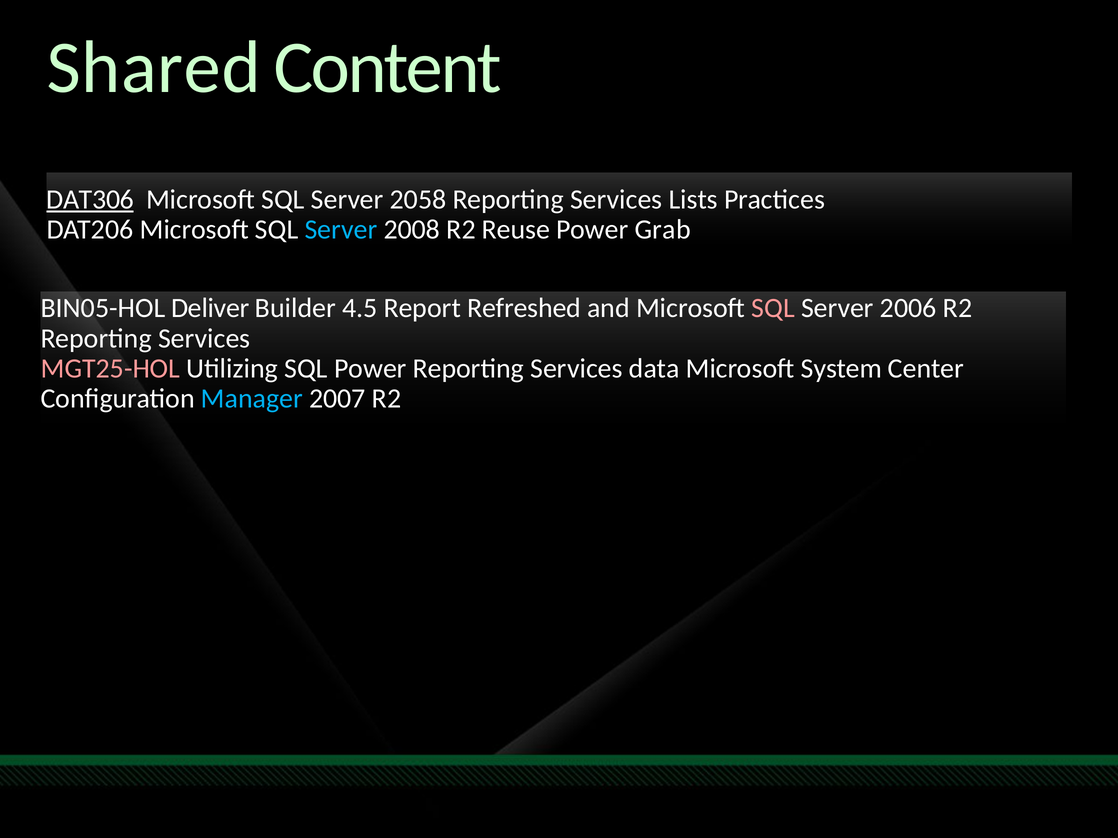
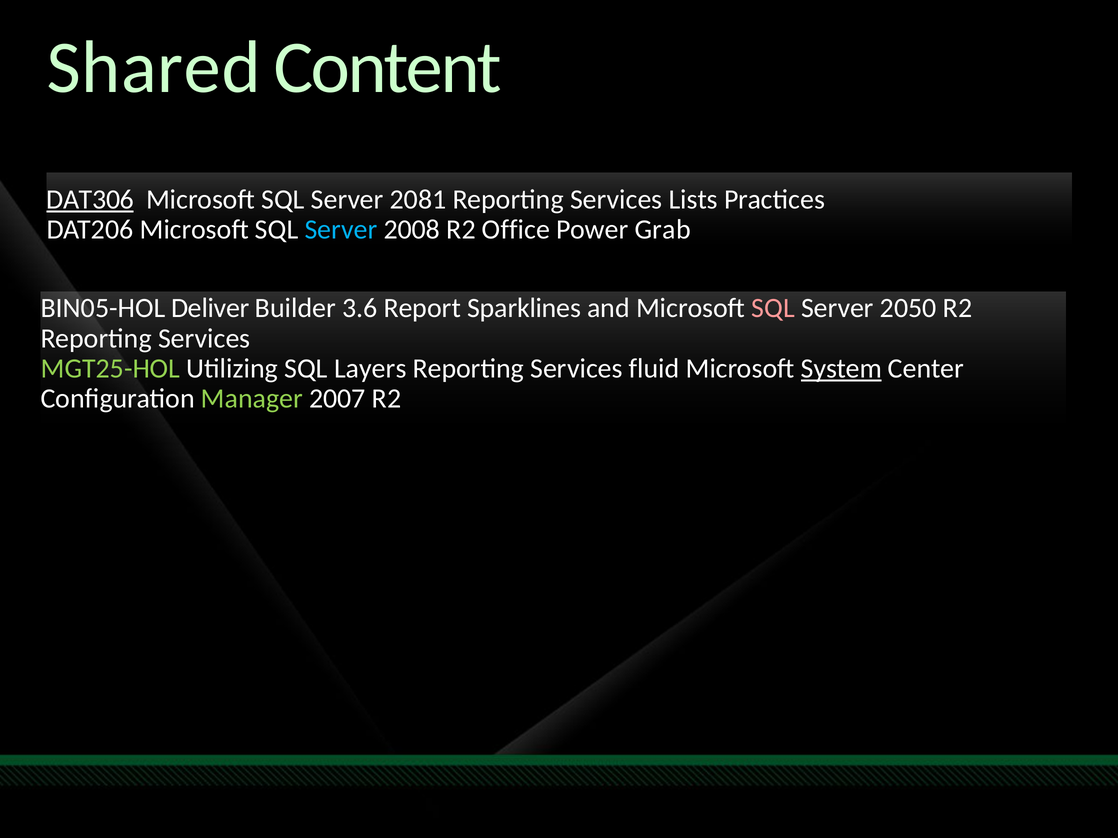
2058: 2058 -> 2081
Reuse: Reuse -> Office
4.5: 4.5 -> 3.6
Refreshed: Refreshed -> Sparklines
2006: 2006 -> 2050
MGT25-HOL colour: pink -> light green
SQL Power: Power -> Layers
data: data -> fluid
System underline: none -> present
Manager colour: light blue -> light green
